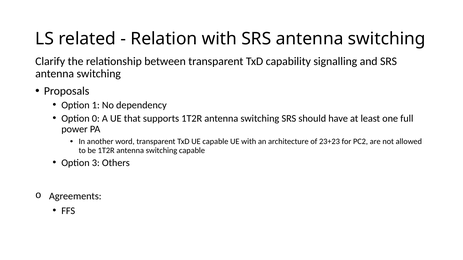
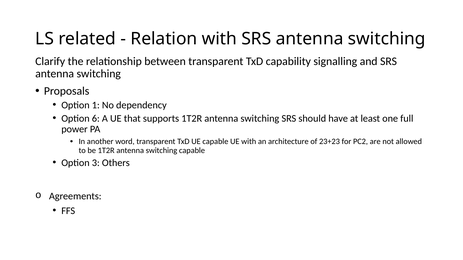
0: 0 -> 6
